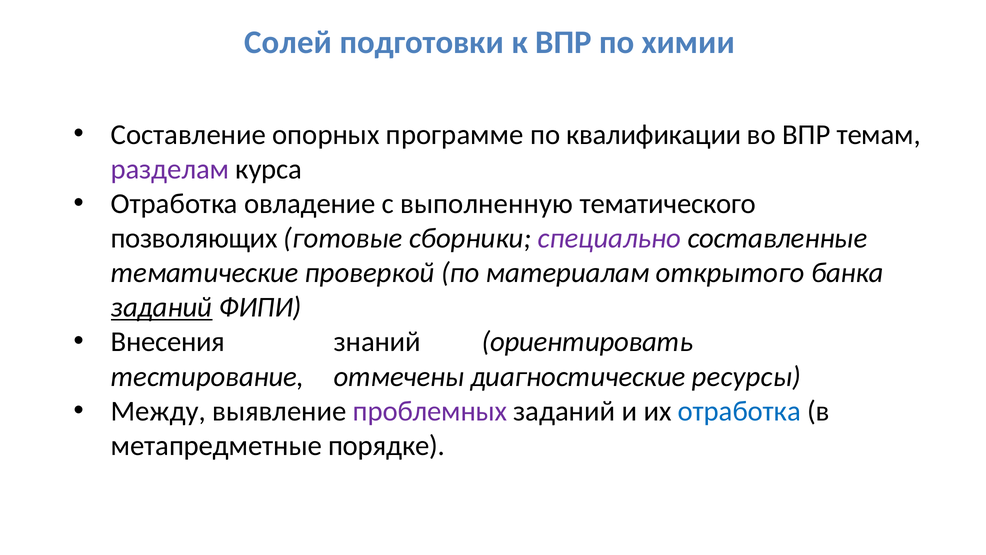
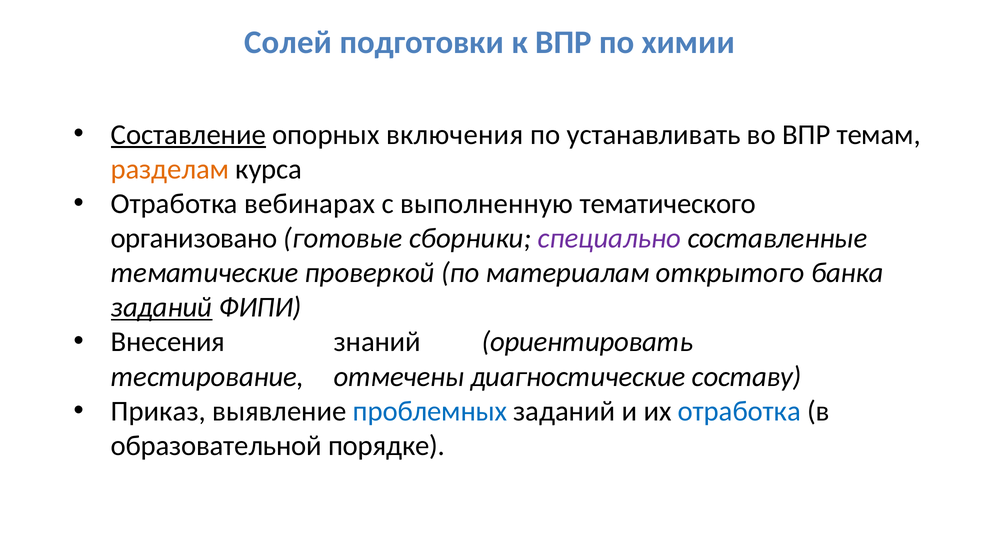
Составление underline: none -> present
программе: программе -> включения
квалификации: квалификации -> устанавливать
разделам colour: purple -> orange
овладение: овладение -> вебинарах
позволяющих: позволяющих -> организовано
ресурсы: ресурсы -> составу
Между: Между -> Приказ
проблемных colour: purple -> blue
метапредметные: метапредметные -> образовательной
